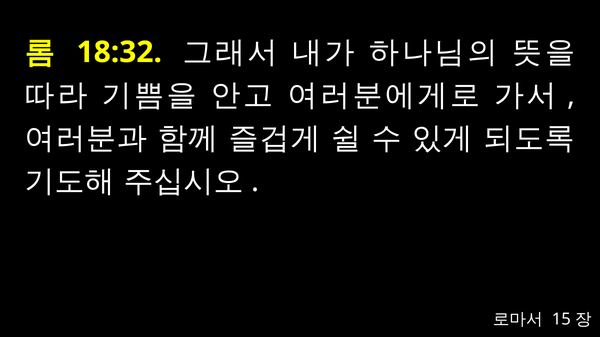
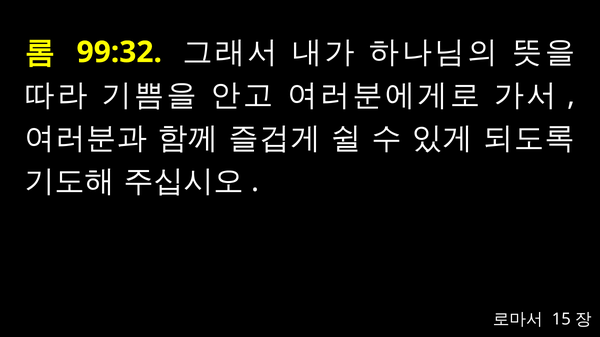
18:32: 18:32 -> 99:32
